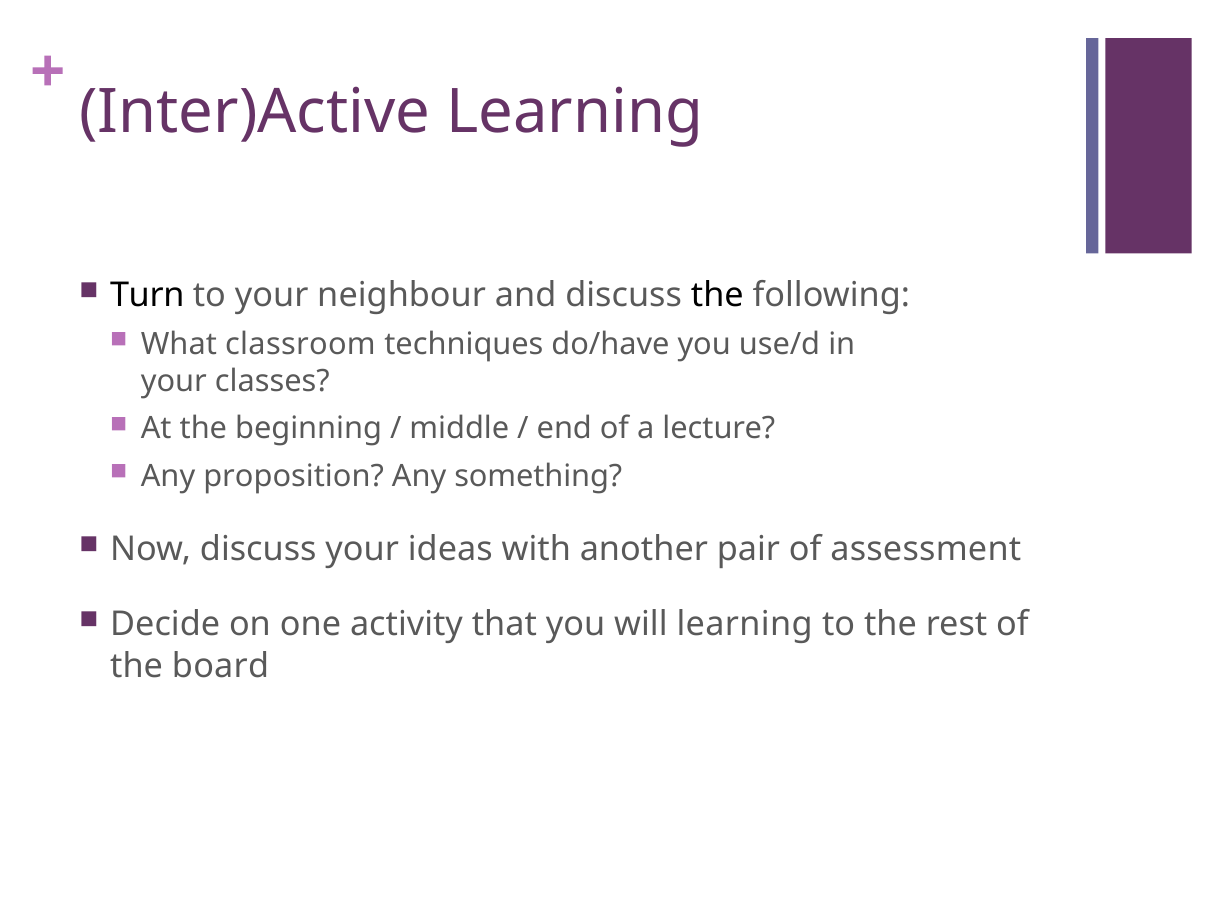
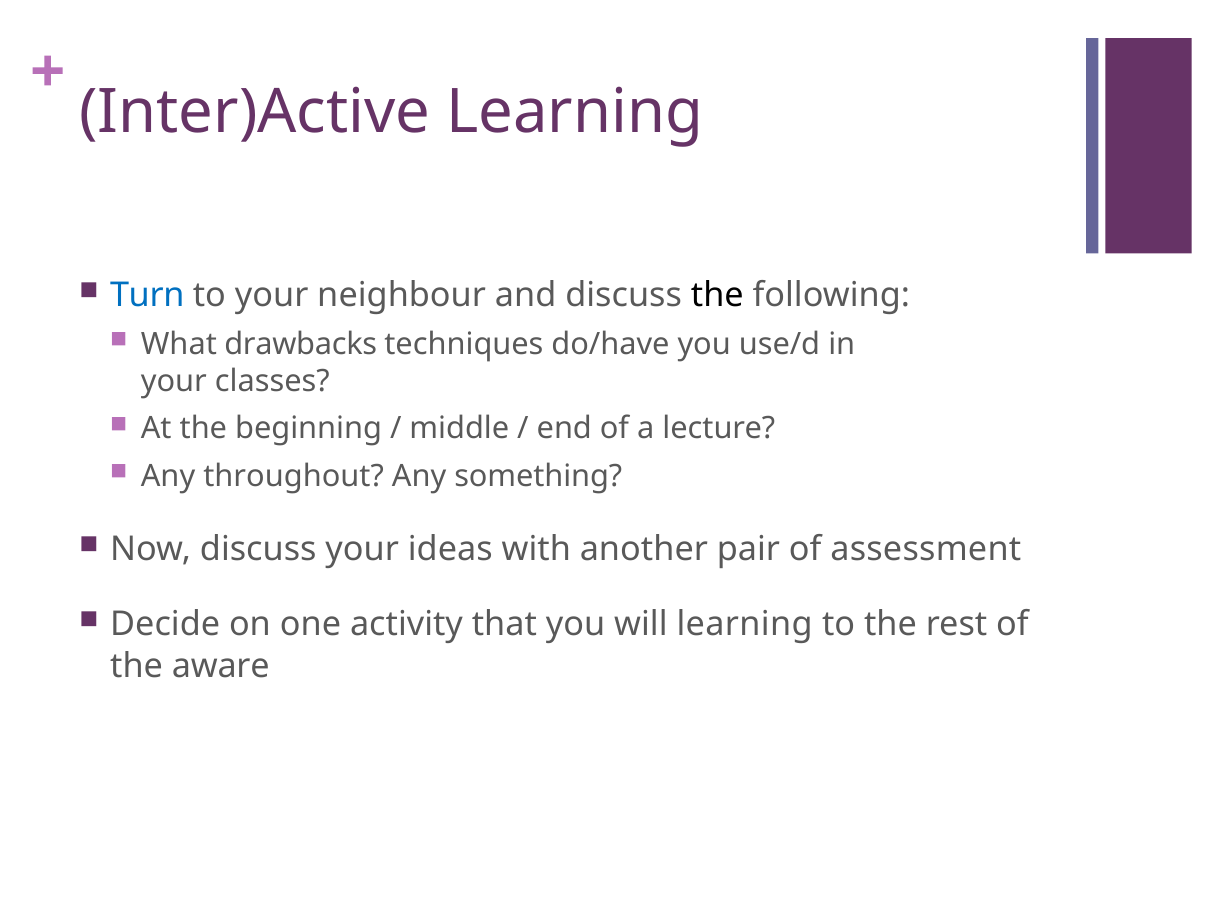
Turn colour: black -> blue
classroom: classroom -> drawbacks
proposition: proposition -> throughout
board: board -> aware
